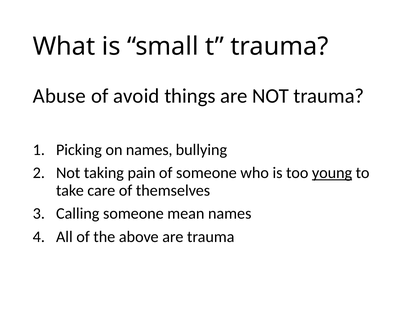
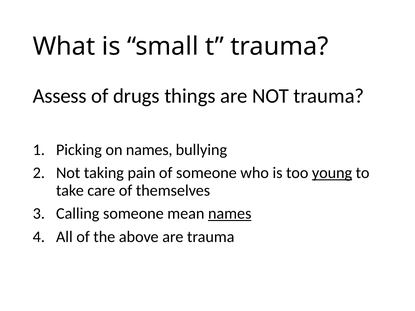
Abuse: Abuse -> Assess
avoid: avoid -> drugs
names at (230, 214) underline: none -> present
